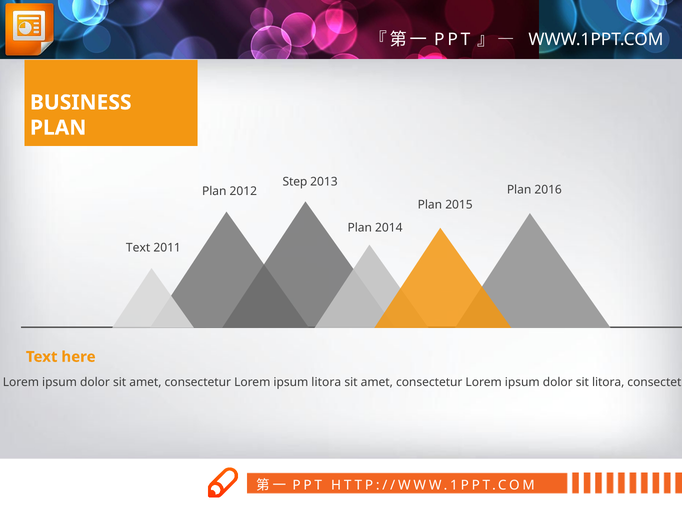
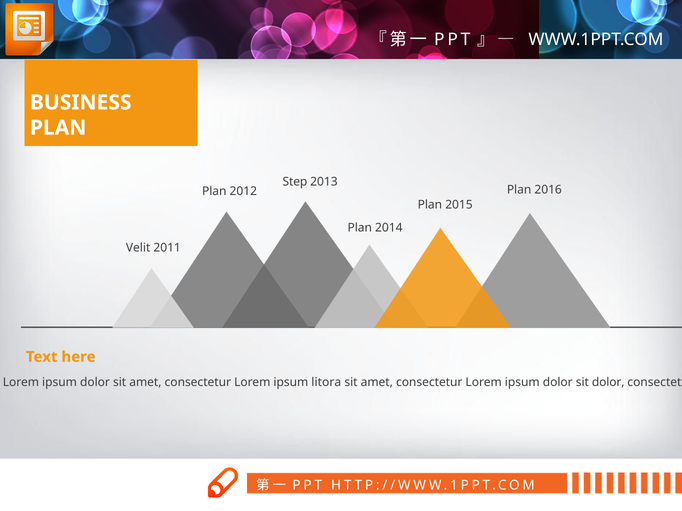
Text at (138, 248): Text -> Velit
sit litora: litora -> dolor
